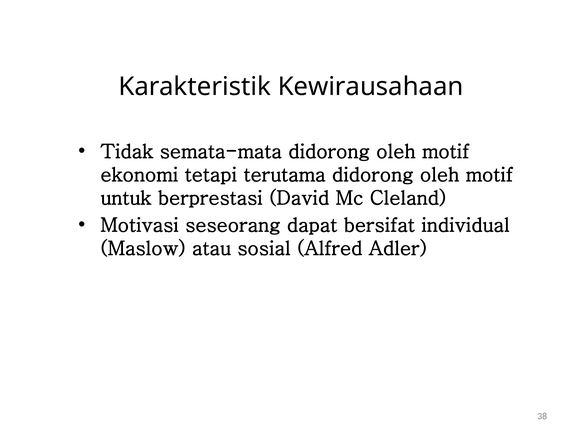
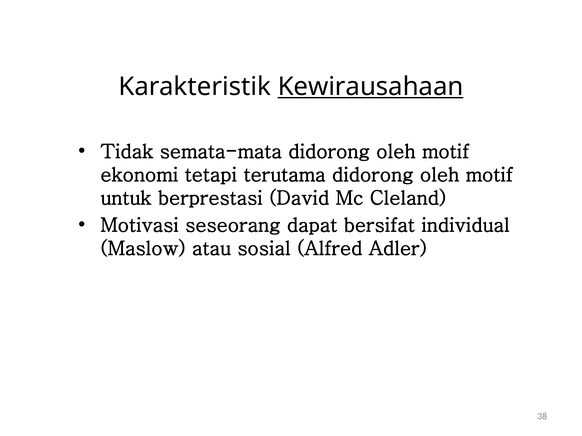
Kewirausahaan underline: none -> present
